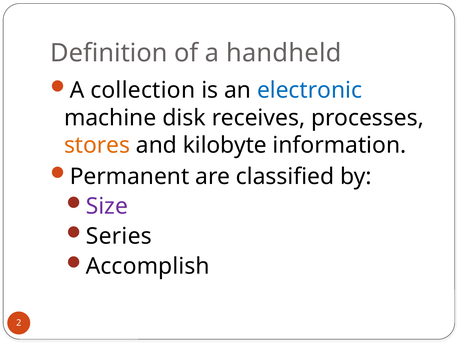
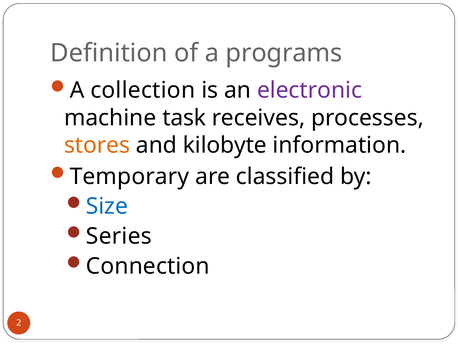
handheld: handheld -> programs
electronic colour: blue -> purple
disk: disk -> task
Permanent: Permanent -> Temporary
Size colour: purple -> blue
Accomplish: Accomplish -> Connection
